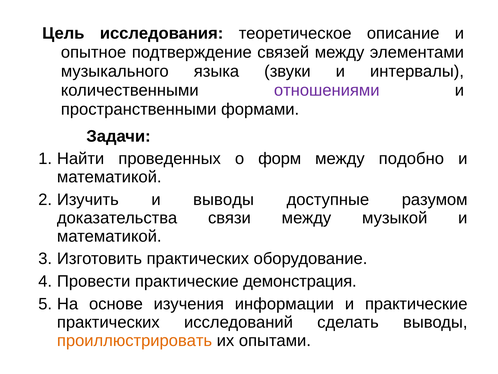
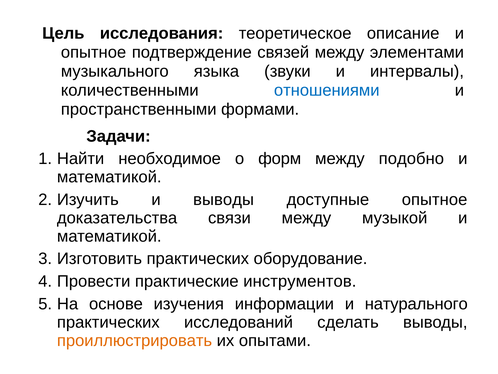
отношениями colour: purple -> blue
проведенных: проведенных -> необходимое
доступные разумом: разумом -> опытное
демонстрация: демонстрация -> инструментов
и практические: практические -> натурального
